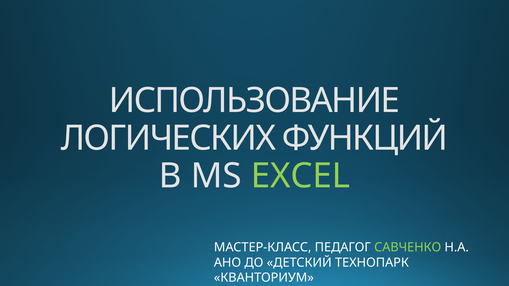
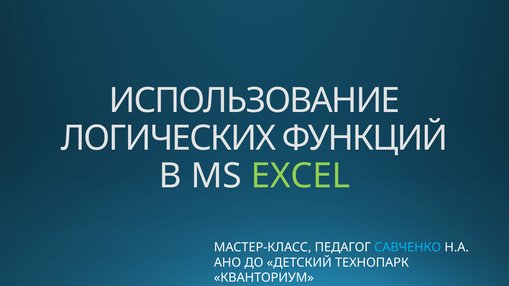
САВЧЕНКО colour: light green -> light blue
